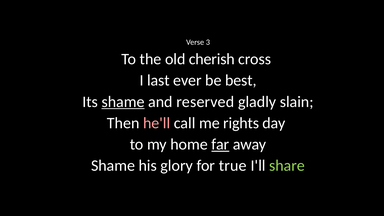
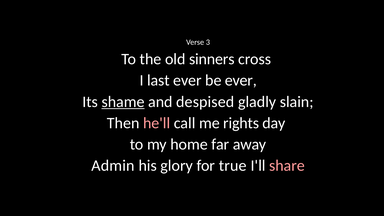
cherish: cherish -> sinners
be best: best -> ever
reserved: reserved -> despised
far underline: present -> none
Shame at (113, 166): Shame -> Admin
share colour: light green -> pink
